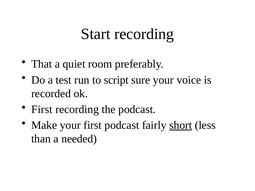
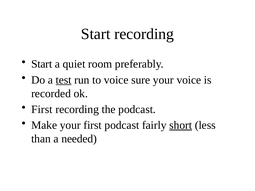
That at (42, 64): That -> Start
test underline: none -> present
to script: script -> voice
